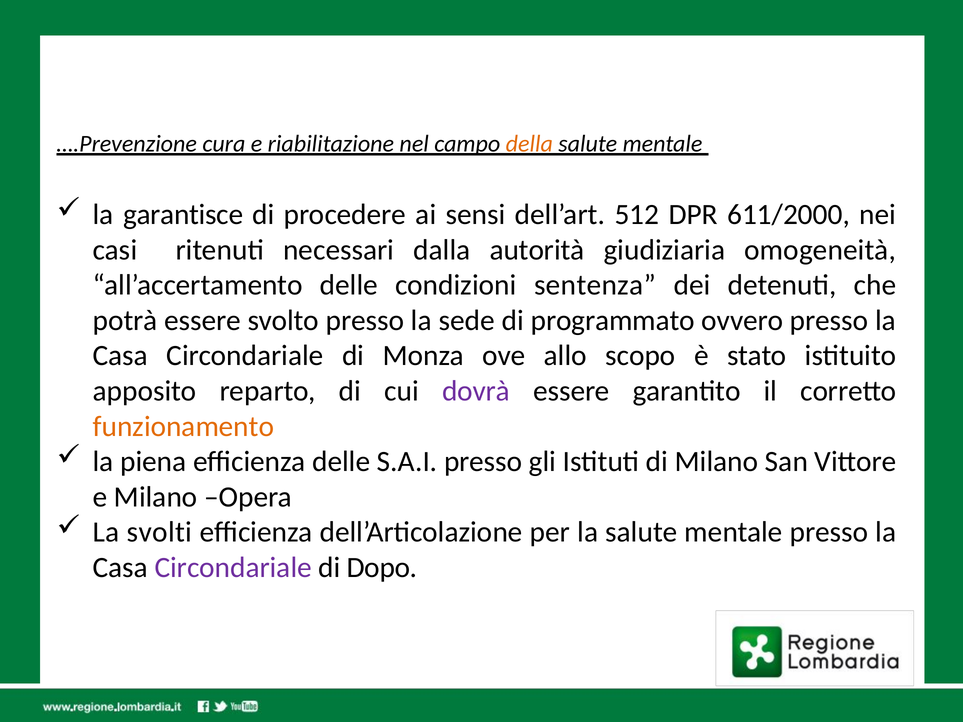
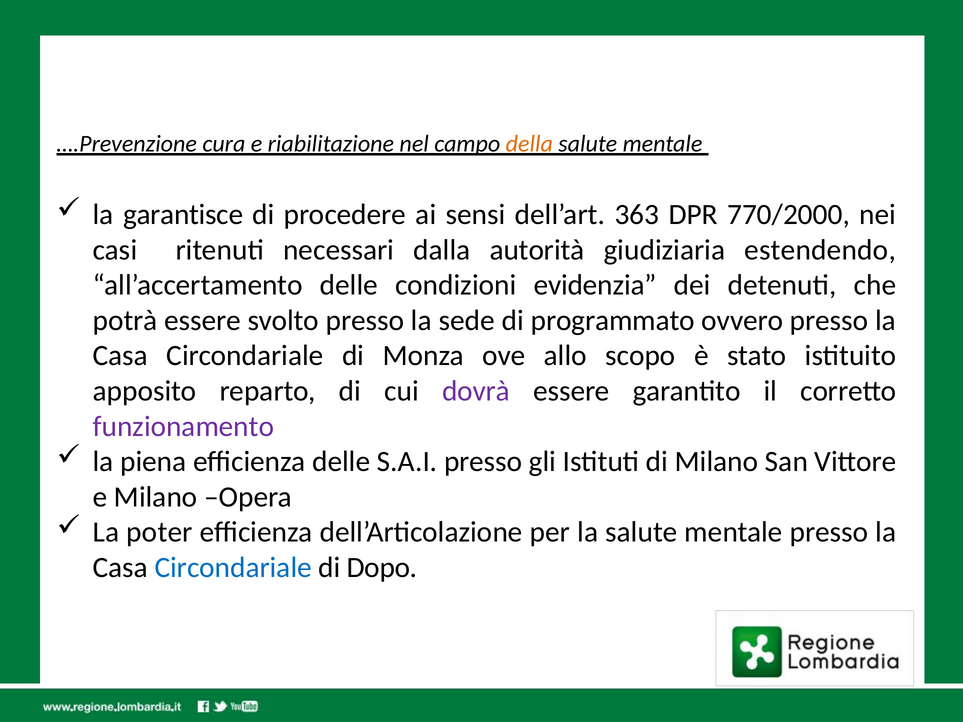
512: 512 -> 363
611/2000: 611/2000 -> 770/2000
omogeneità: omogeneità -> estendendo
sentenza: sentenza -> evidenzia
funzionamento colour: orange -> purple
svolti: svolti -> poter
Circondariale at (233, 568) colour: purple -> blue
